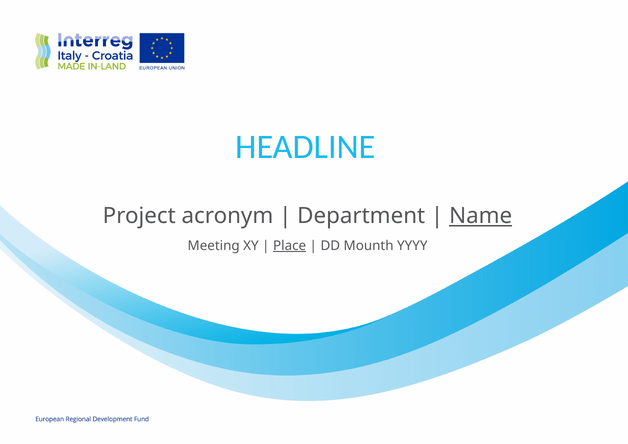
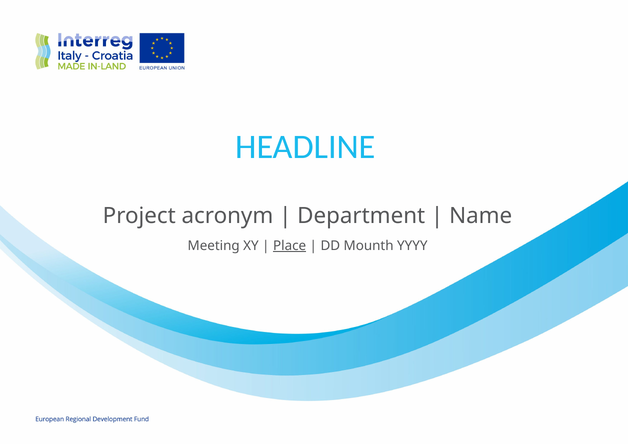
Name underline: present -> none
